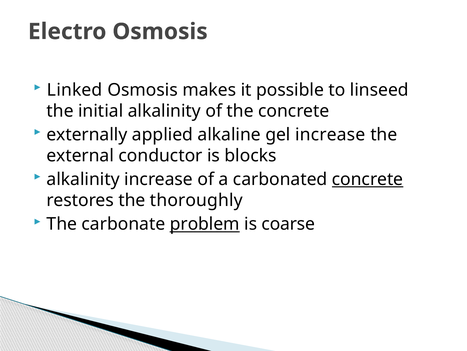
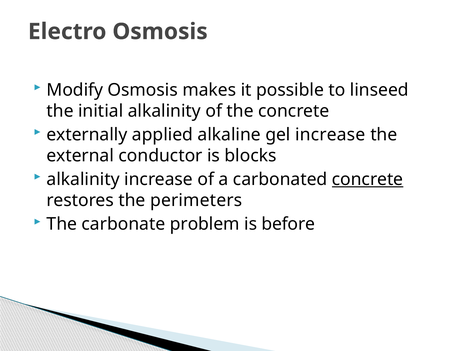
Linked: Linked -> Modify
thoroughly: thoroughly -> perimeters
problem underline: present -> none
coarse: coarse -> before
